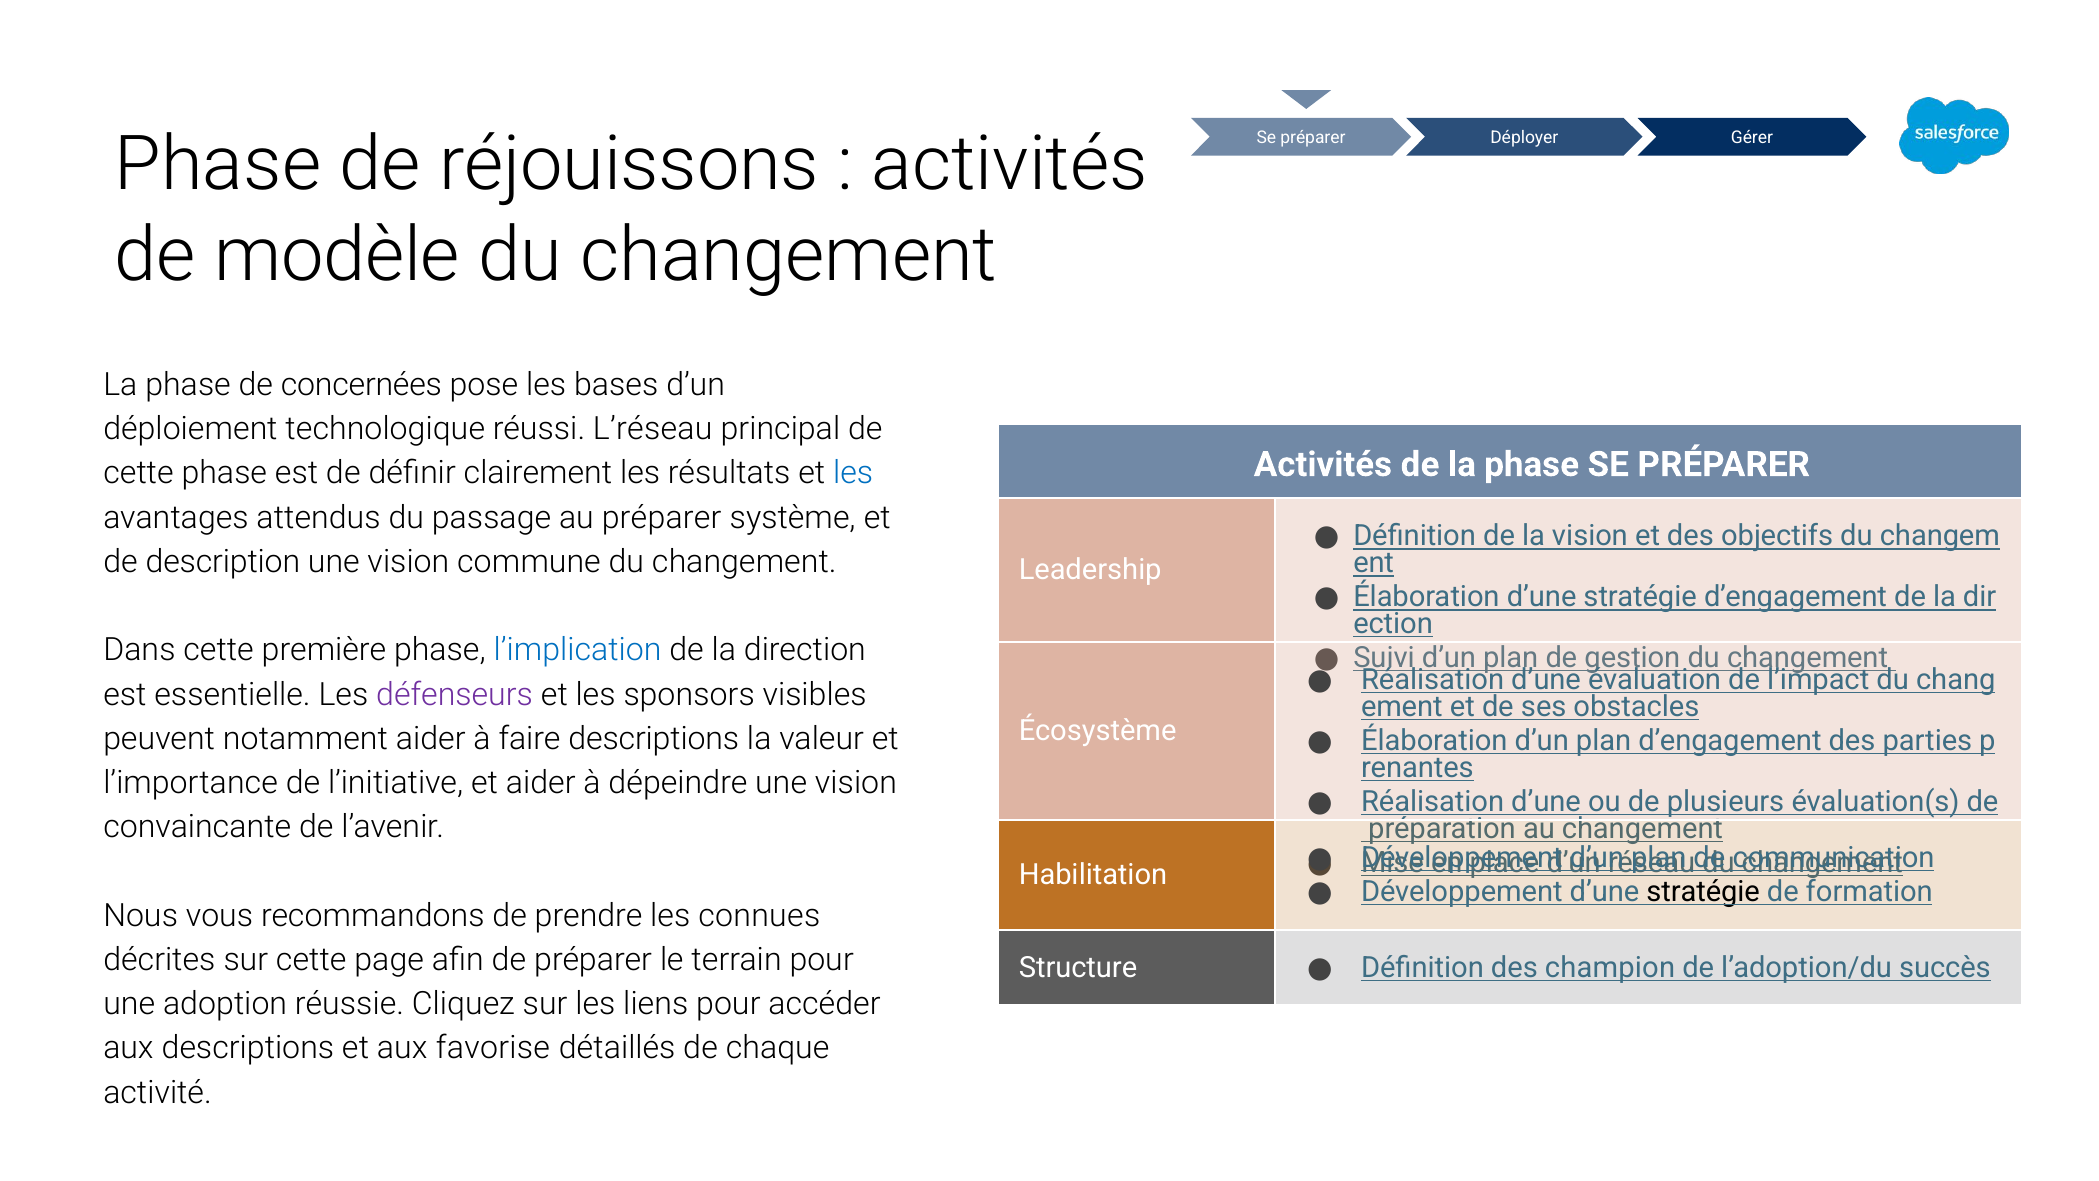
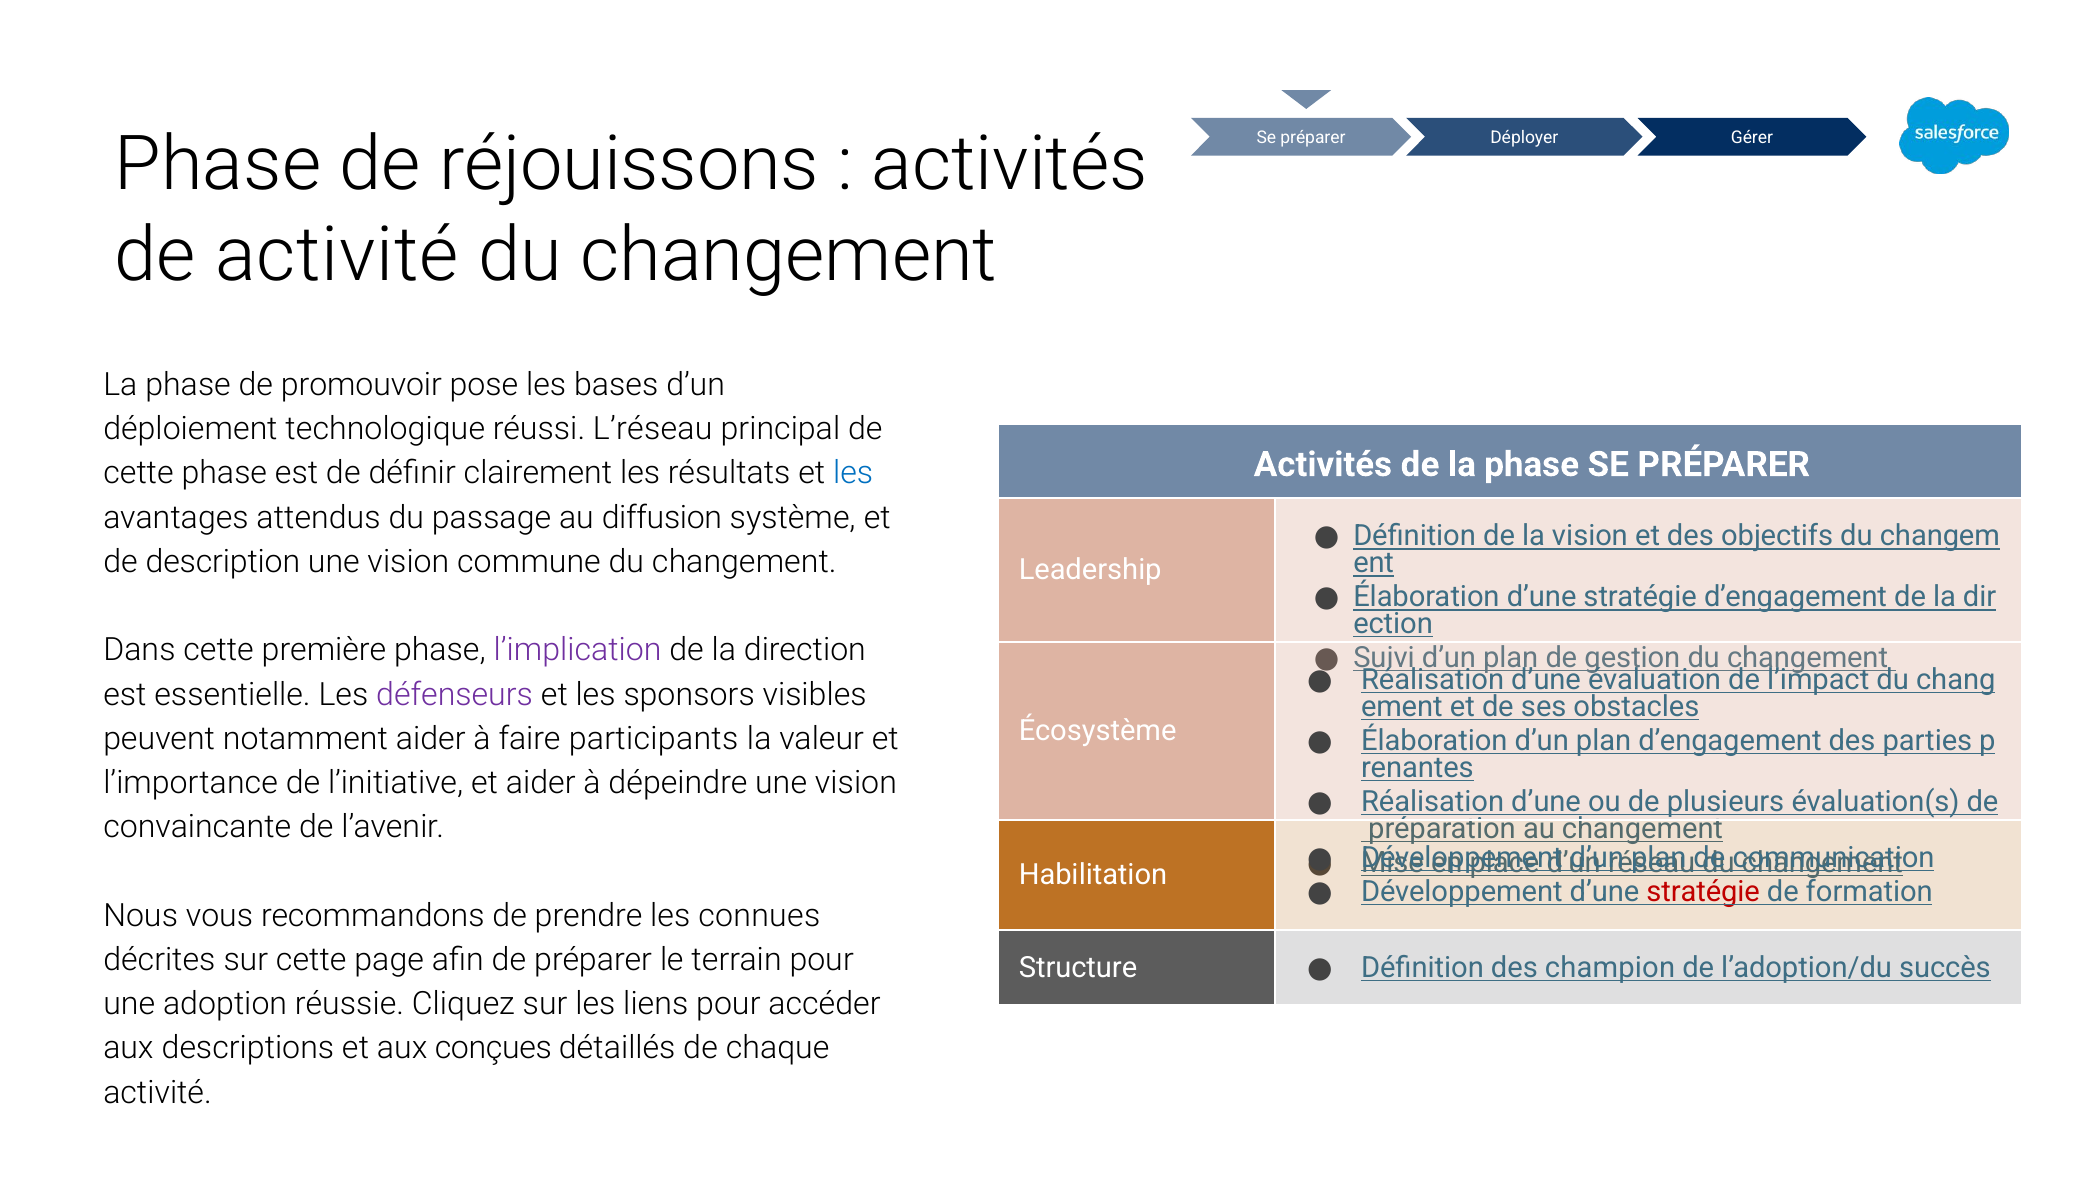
de modèle: modèle -> activité
concernées: concernées -> promouvoir
au préparer: préparer -> diffusion
l’implication colour: blue -> purple
faire descriptions: descriptions -> participants
stratégie at (1703, 892) colour: black -> red
favorise: favorise -> conçues
